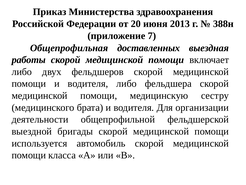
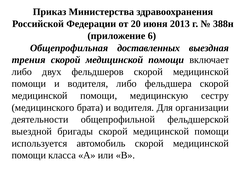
7: 7 -> 6
работы: работы -> трения
